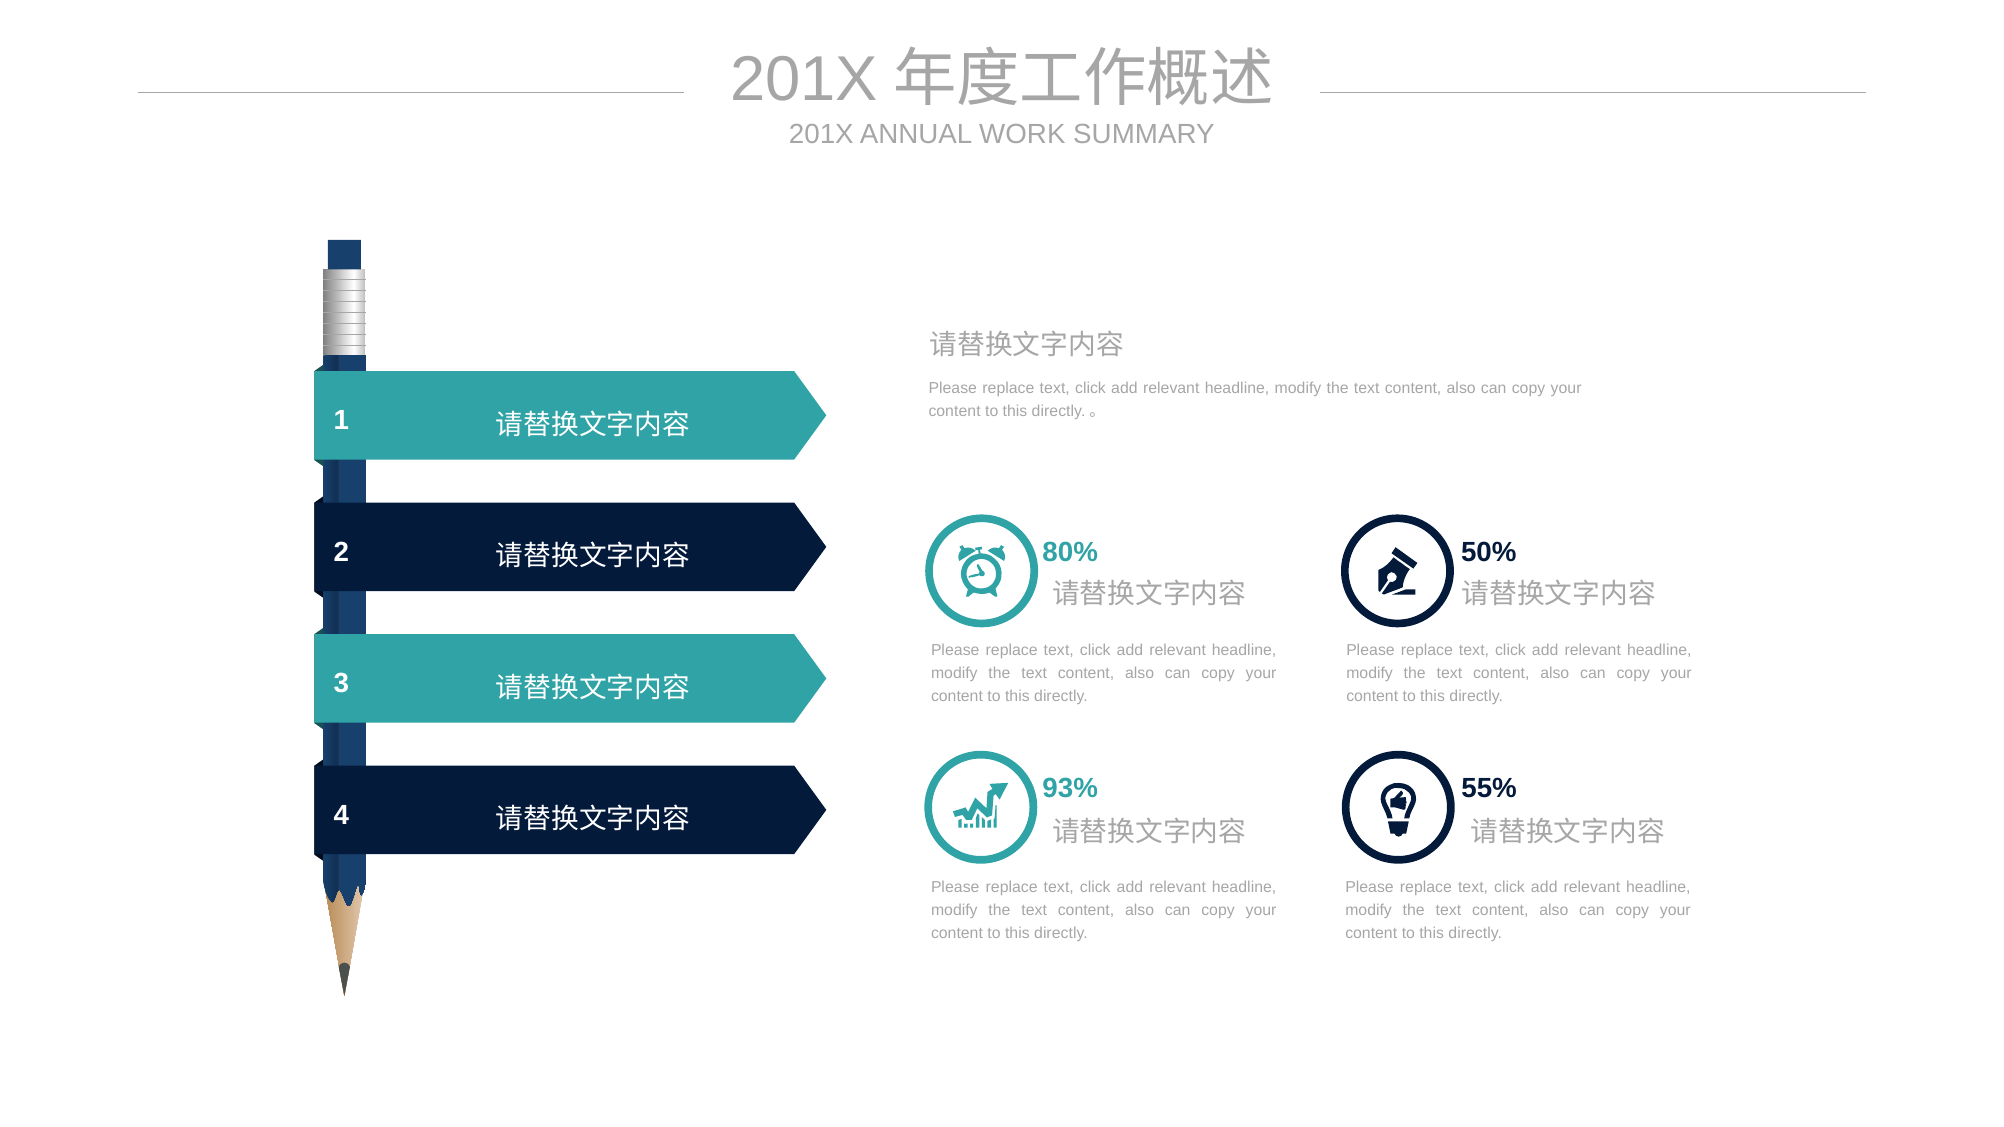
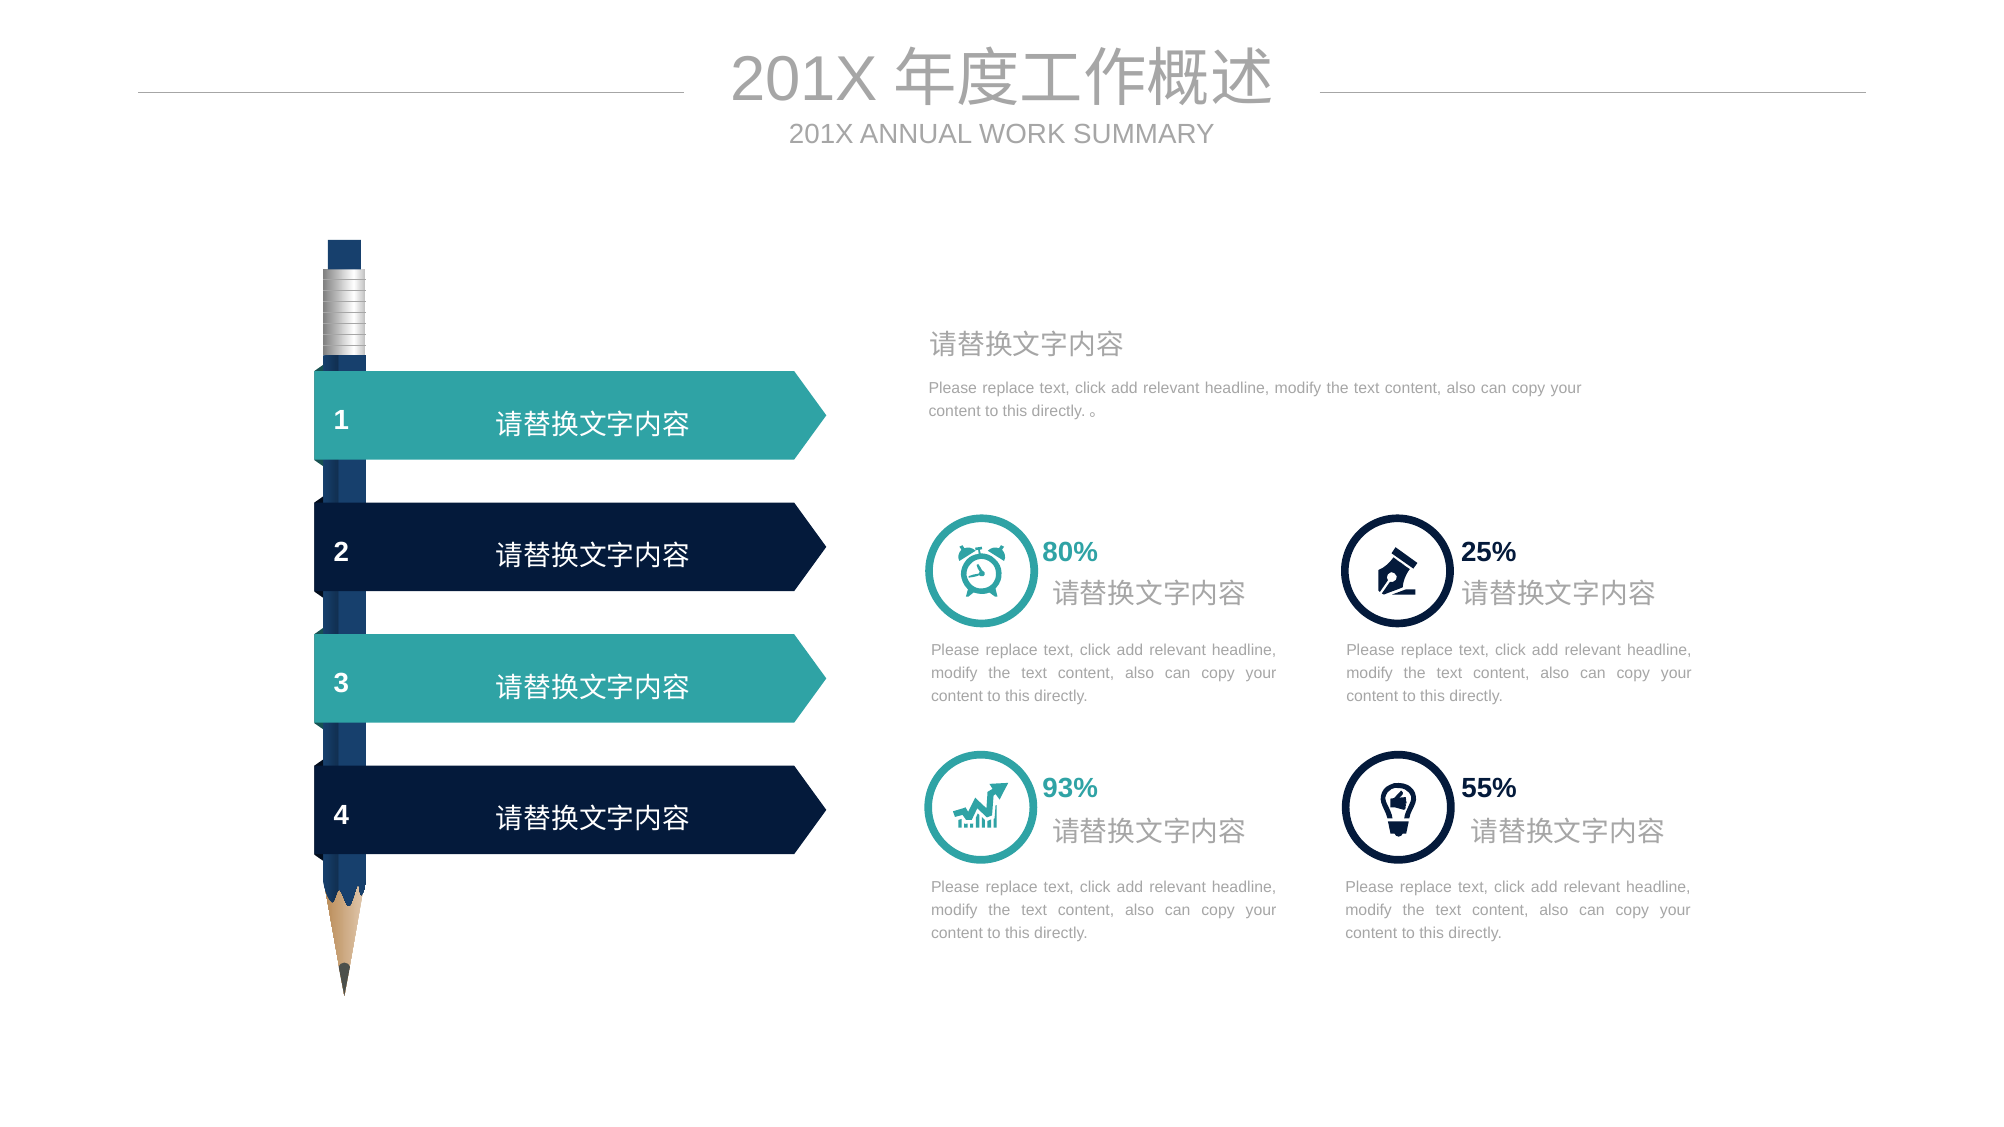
50%: 50% -> 25%
